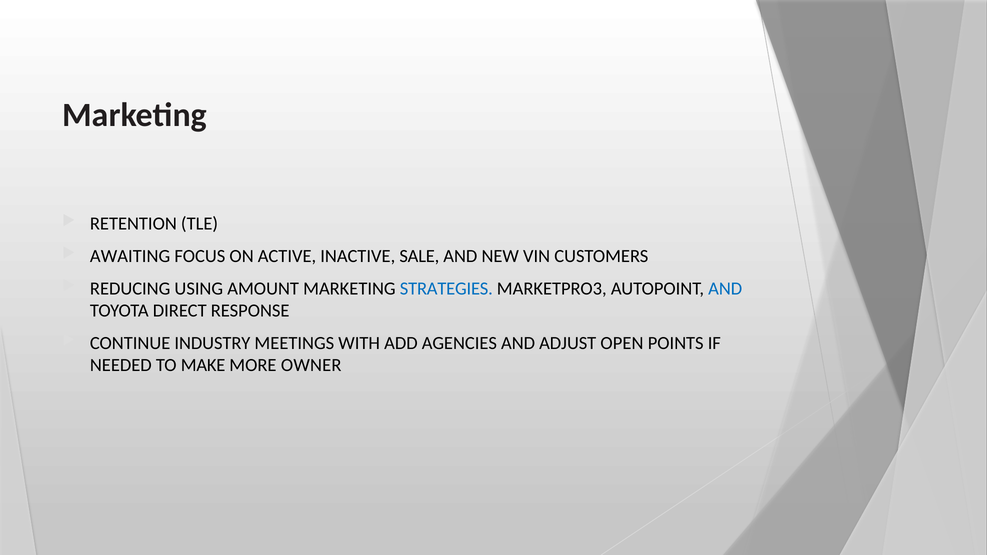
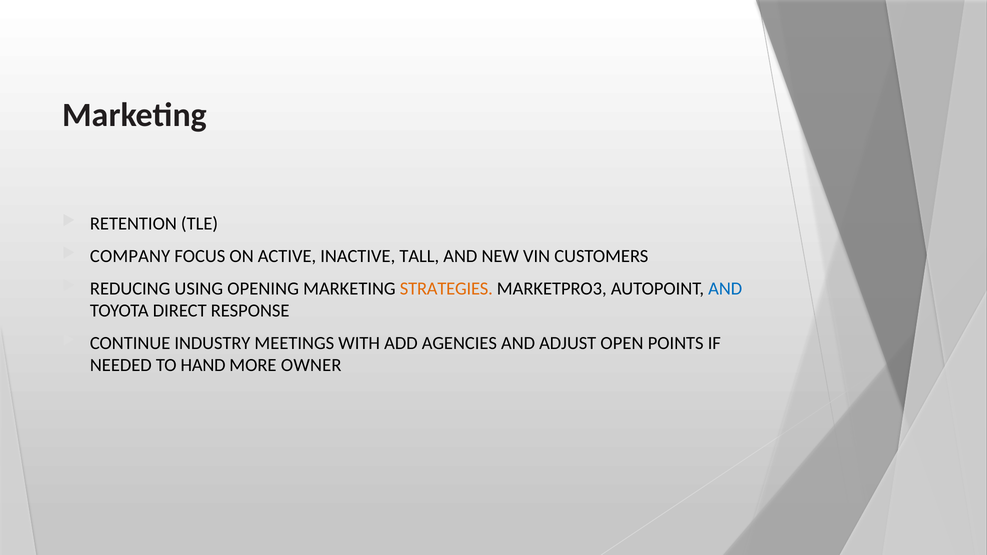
AWAITING: AWAITING -> COMPANY
SALE: SALE -> TALL
AMOUNT: AMOUNT -> OPENING
STRATEGIES colour: blue -> orange
MAKE: MAKE -> HAND
